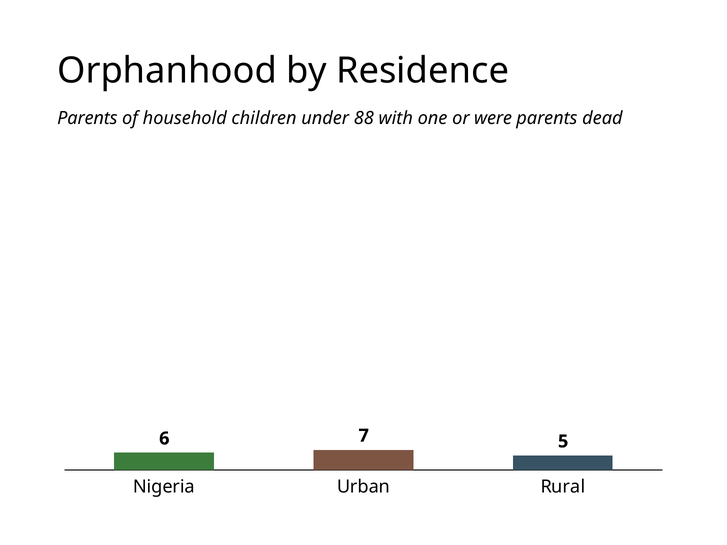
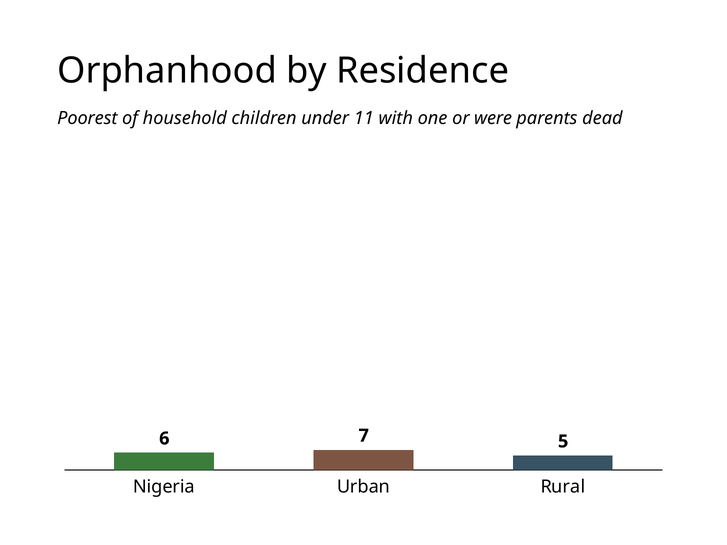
Parents at (87, 118): Parents -> Poorest
88: 88 -> 11
